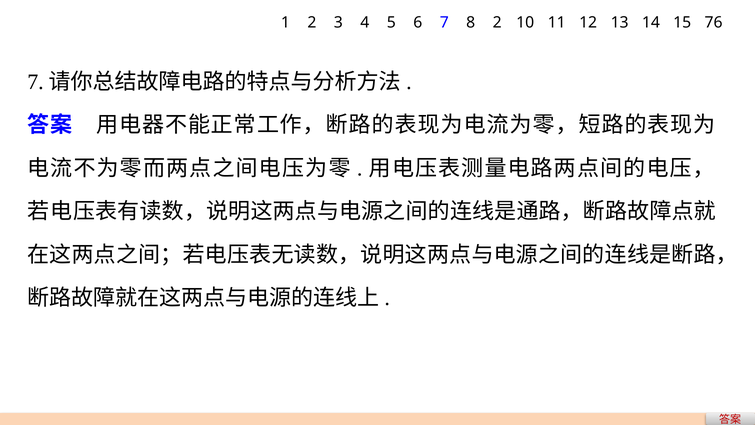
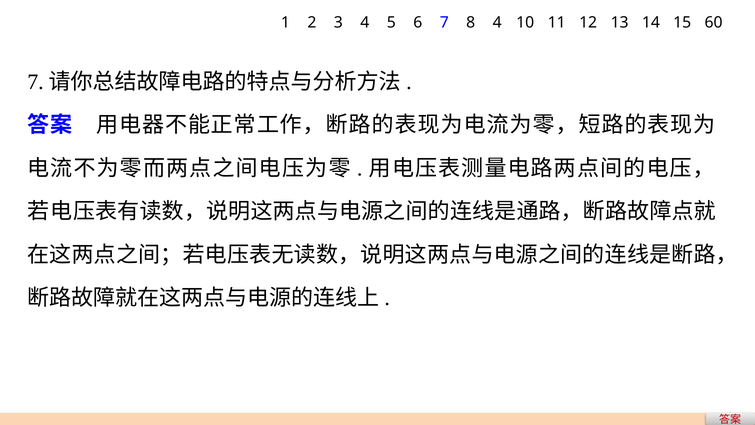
8 2: 2 -> 4
76: 76 -> 60
